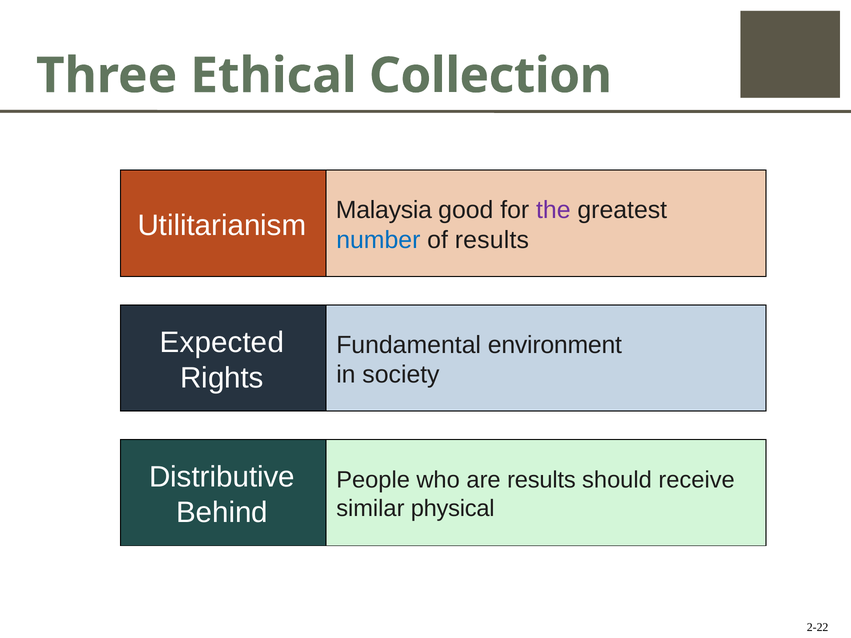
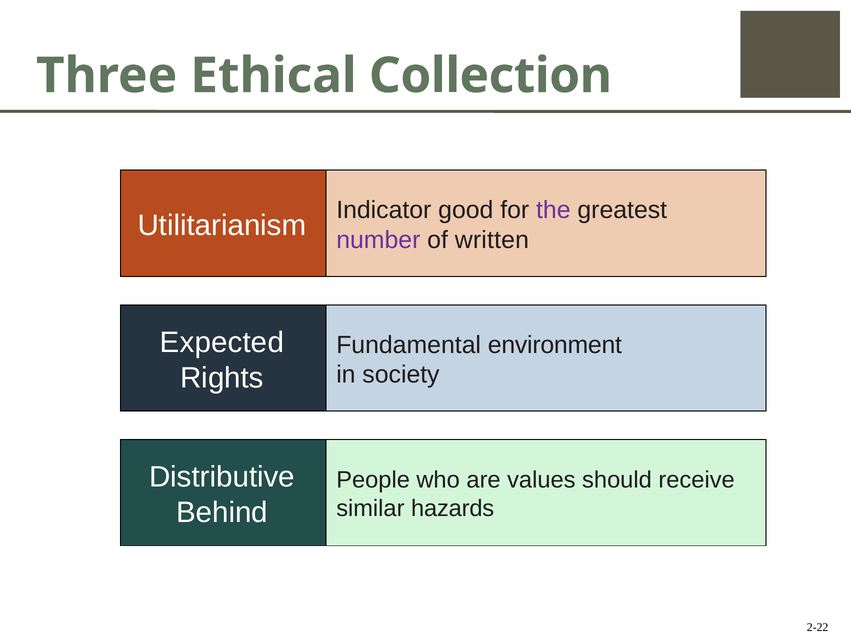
Malaysia: Malaysia -> Indicator
number colour: blue -> purple
of results: results -> written
are results: results -> values
physical: physical -> hazards
